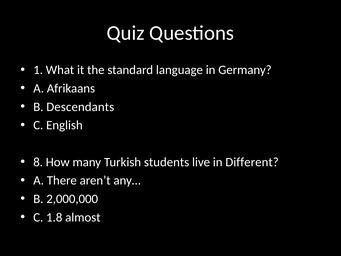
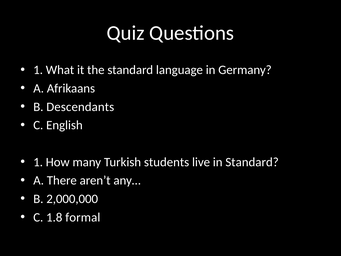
8 at (38, 162): 8 -> 1
in Different: Different -> Standard
almost: almost -> formal
